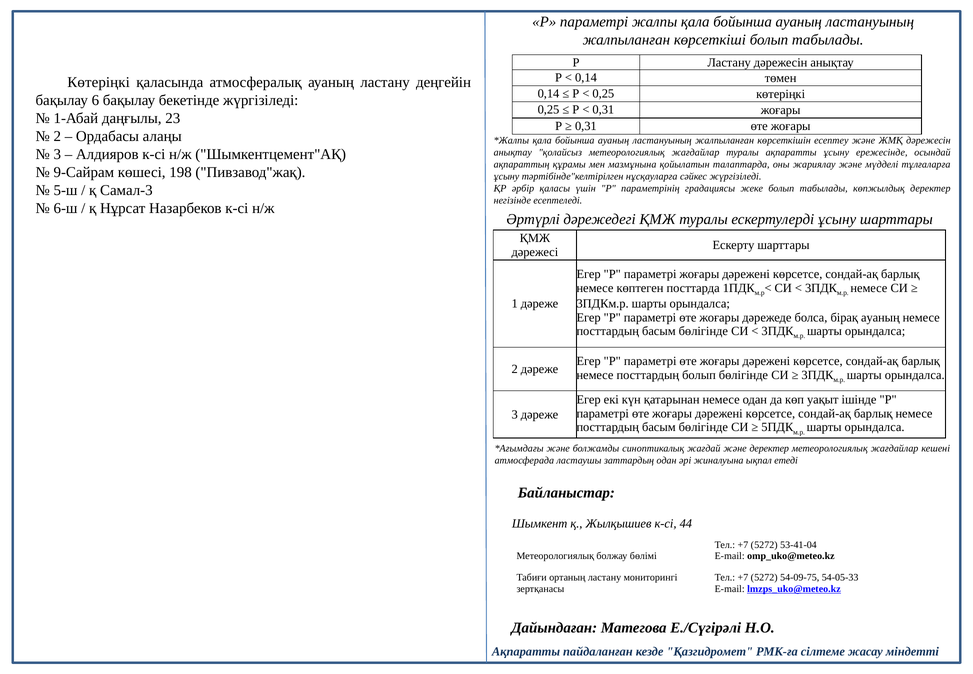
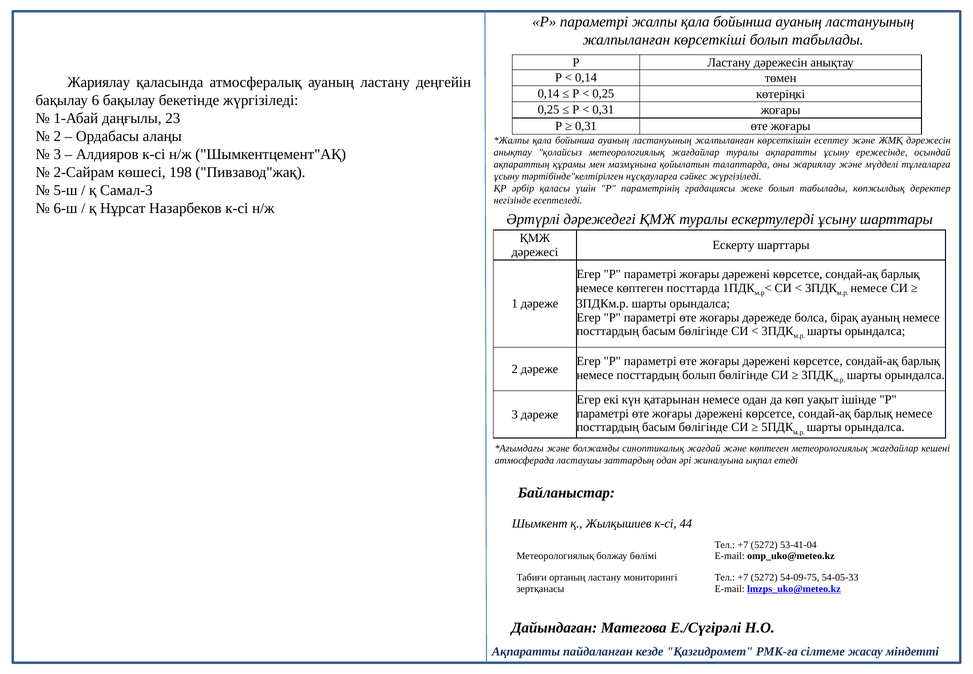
Көтеріңкі at (99, 82): Көтеріңкі -> Жариялау
9-Сайрам: 9-Сайрам -> 2-Сайрам
және деректер: деректер -> көптеген
